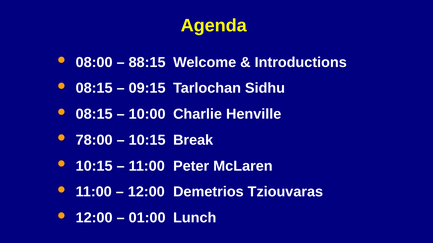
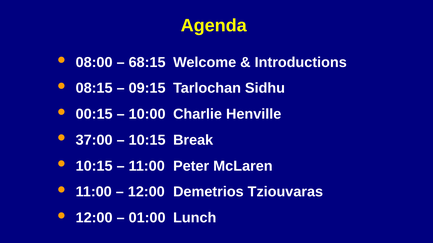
88:15: 88:15 -> 68:15
08:15 at (94, 114): 08:15 -> 00:15
78:00: 78:00 -> 37:00
